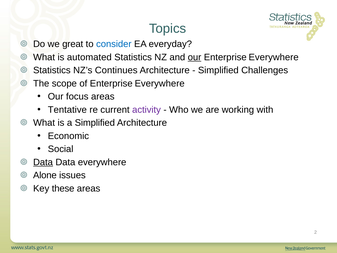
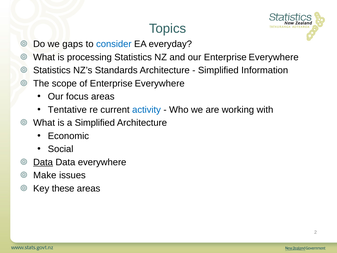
great: great -> gaps
automated: automated -> processing
our at (195, 57) underline: present -> none
Continues: Continues -> Standards
Challenges: Challenges -> Information
activity colour: purple -> blue
Alone: Alone -> Make
